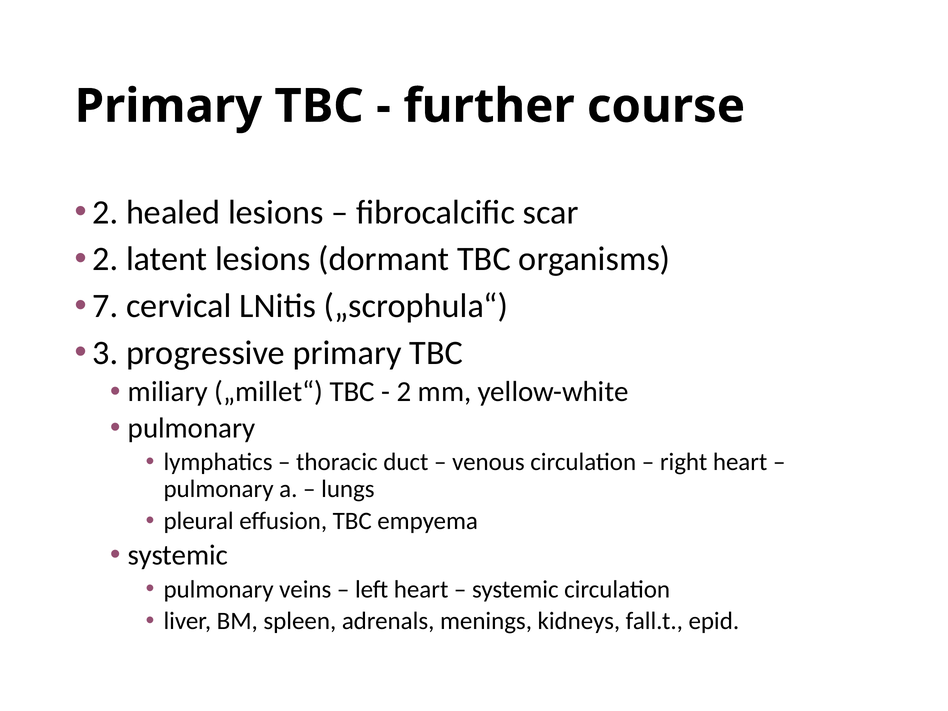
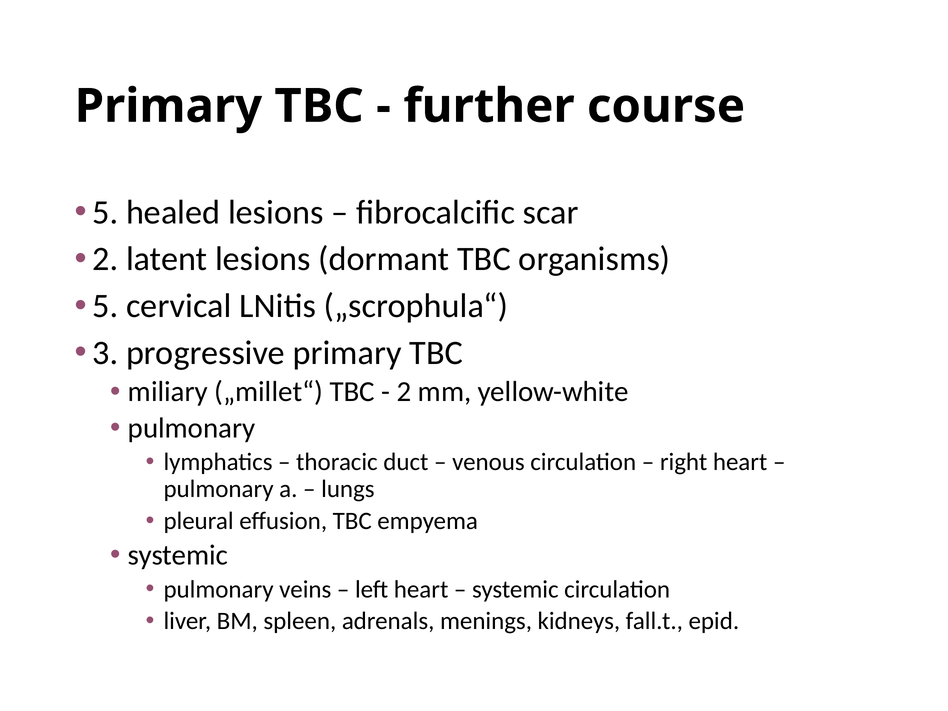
2 at (105, 212): 2 -> 5
7 at (105, 306): 7 -> 5
